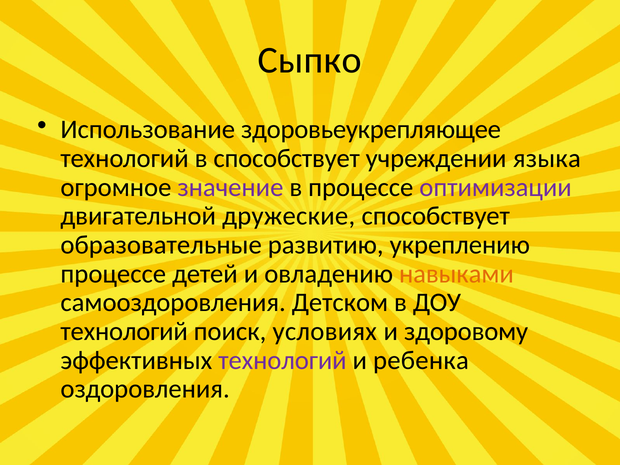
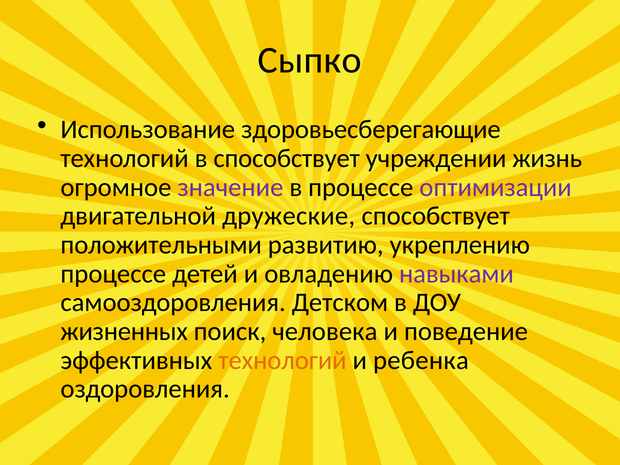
здоровьеукрепляющее: здоровьеукрепляющее -> здоровьесберегающие
языка: языка -> жизнь
образовательные: образовательные -> положительными
навыками colour: orange -> purple
технологий at (124, 331): технологий -> жизненных
условиях: условиях -> человека
здоровому: здоровому -> поведение
технологий at (282, 360) colour: purple -> orange
